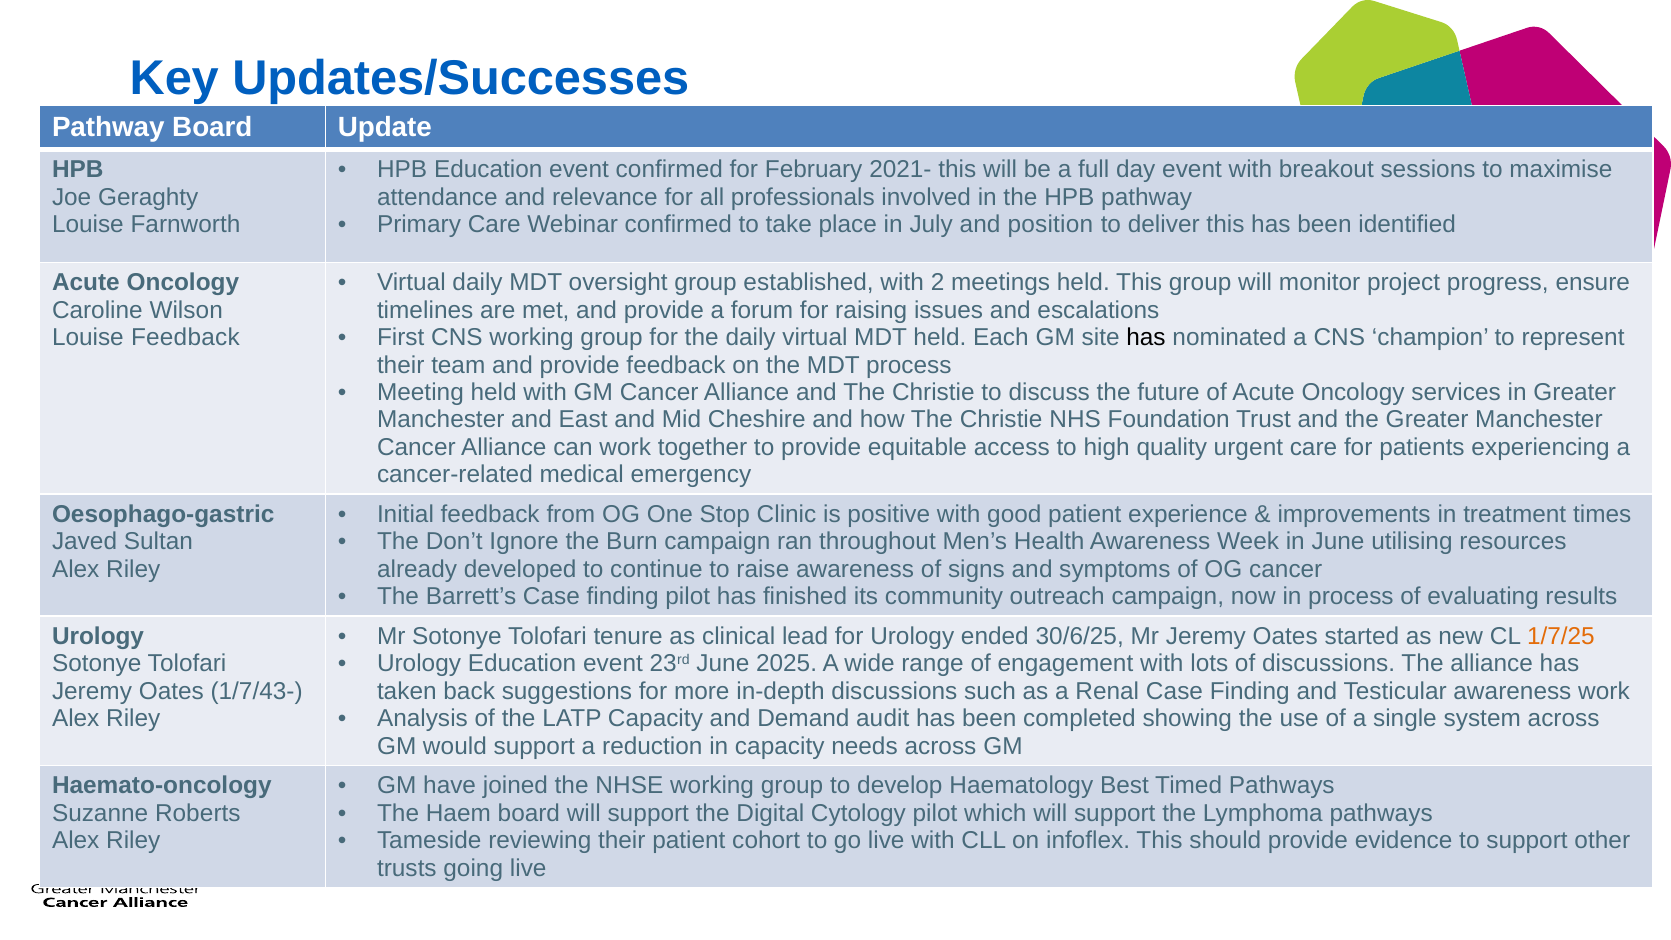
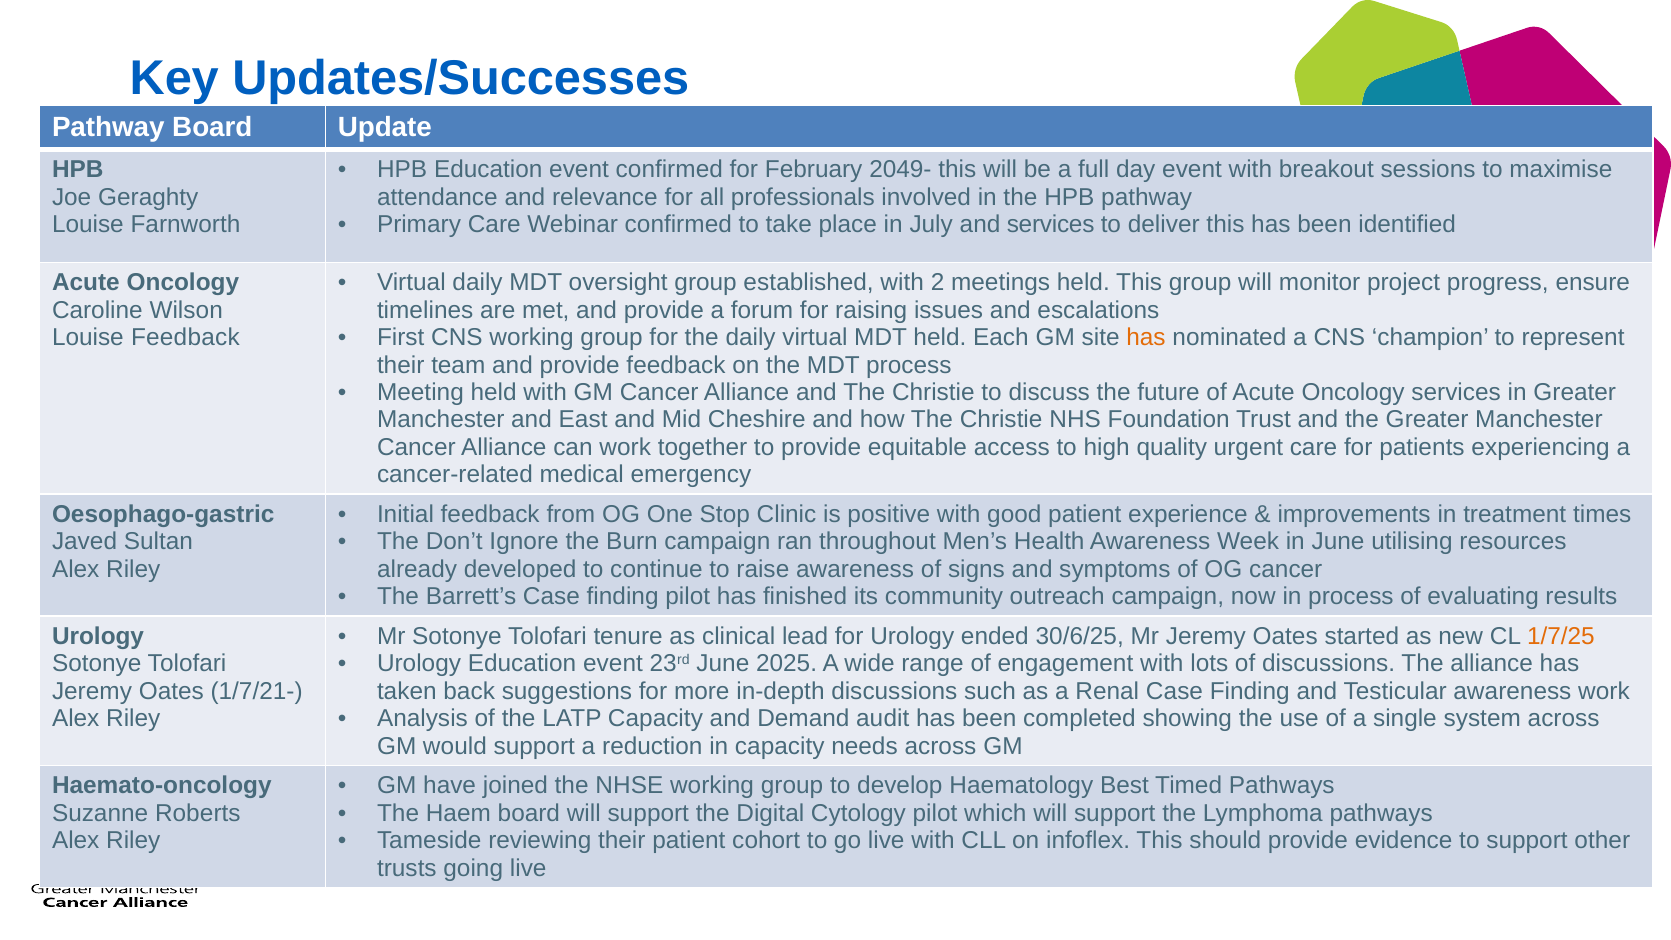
2021-: 2021- -> 2049-
and position: position -> services
has at (1146, 338) colour: black -> orange
1/7/43-: 1/7/43- -> 1/7/21-
